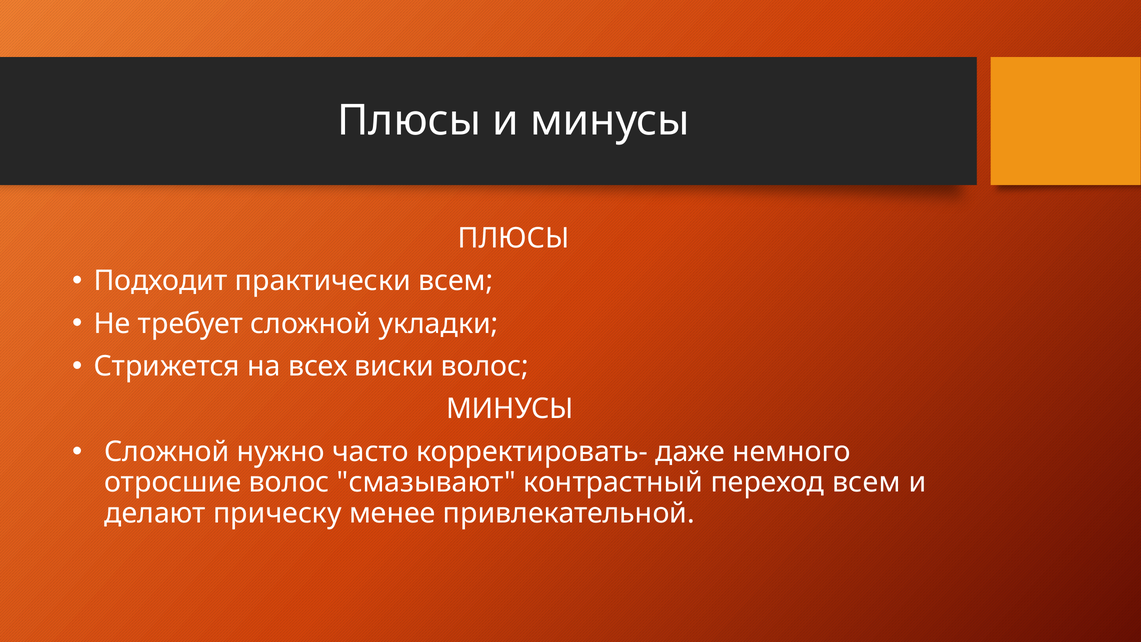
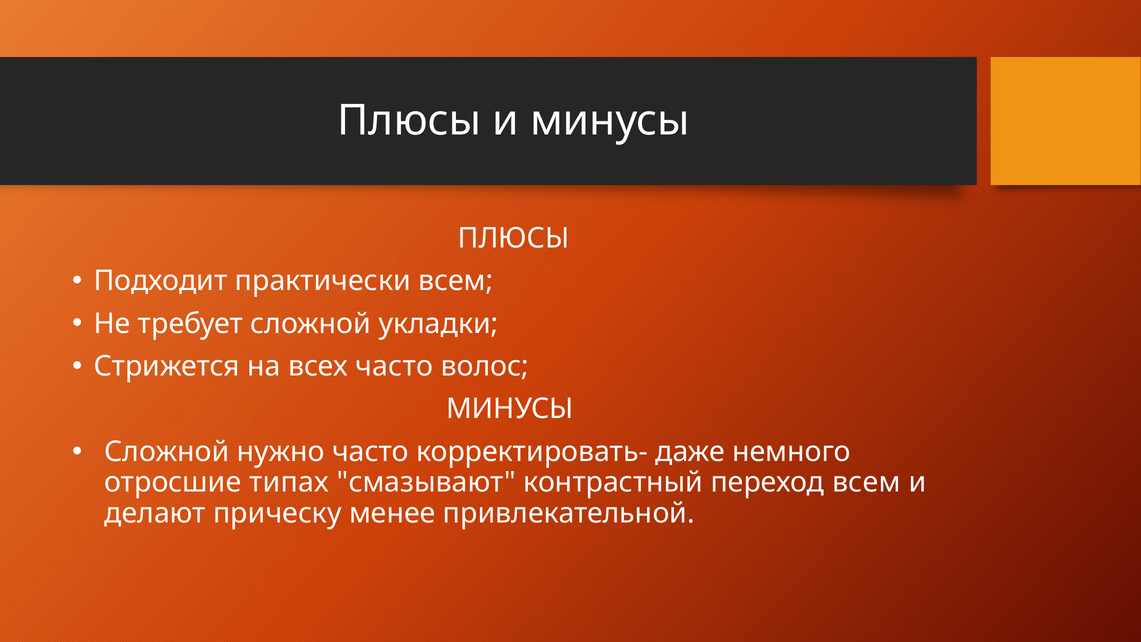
всех виски: виски -> часто
отросшие волос: волос -> типах
